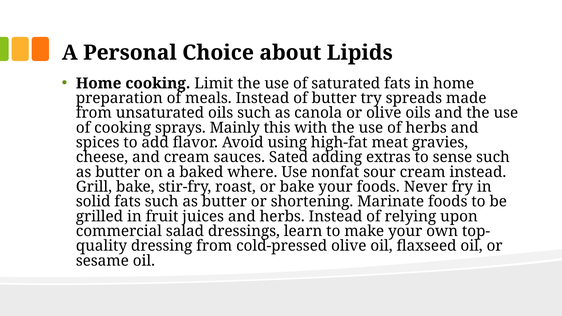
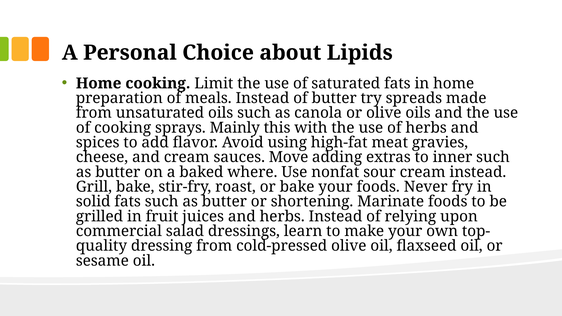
Sated: Sated -> Move
sense: sense -> inner
